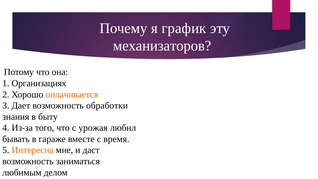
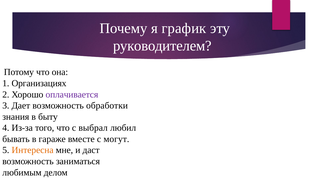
механизаторов: механизаторов -> руководителем
оплачивается colour: orange -> purple
урожая: урожая -> выбрал
время: время -> могут
